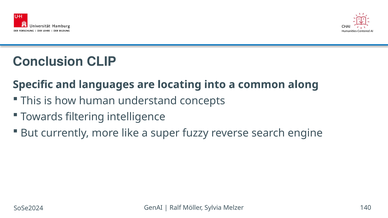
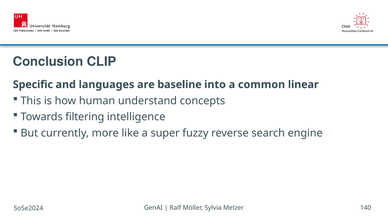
locating: locating -> baseline
along: along -> linear
